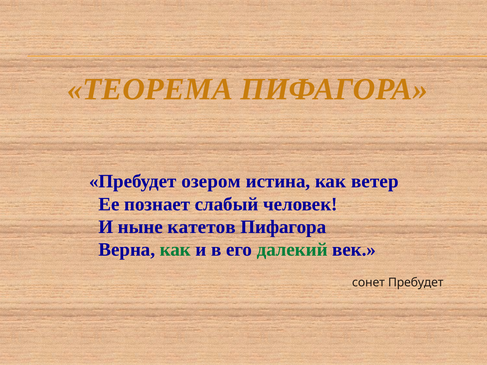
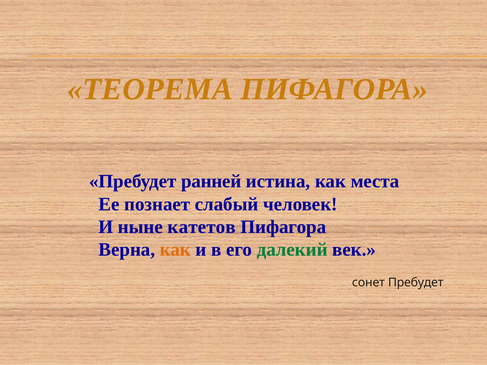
озером: озером -> ранней
ветер: ветер -> места
как at (175, 250) colour: green -> orange
